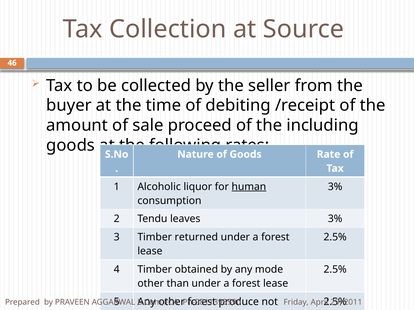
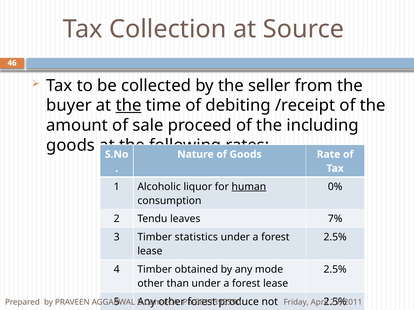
the at (129, 106) underline: none -> present
3% at (335, 187): 3% -> 0%
leaves 3%: 3% -> 7%
returned: returned -> statistics
